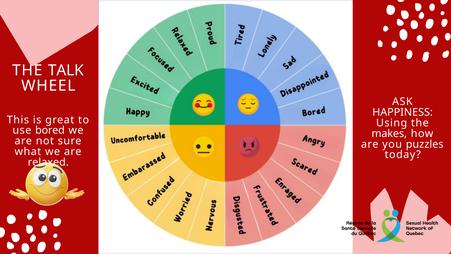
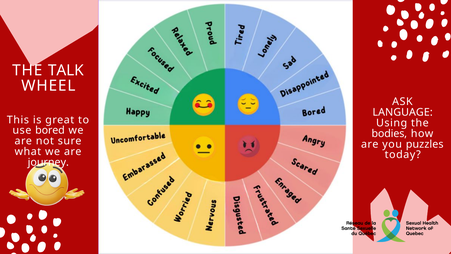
HAPPINESS: HAPPINESS -> LANGUAGE
makes: makes -> bodies
relaxed: relaxed -> journey
